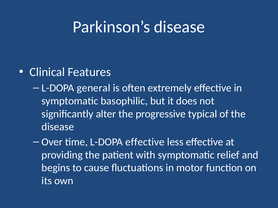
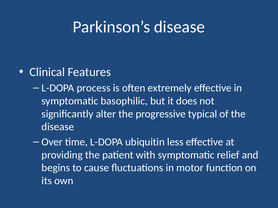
general: general -> process
L-DOPA effective: effective -> ubiquitin
